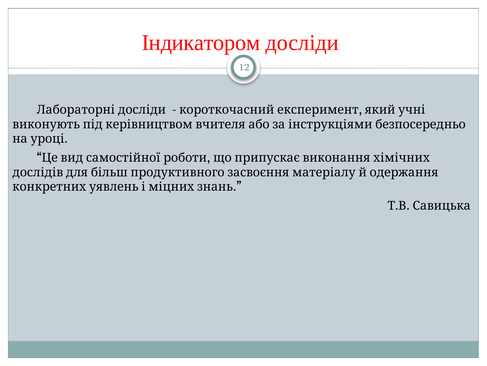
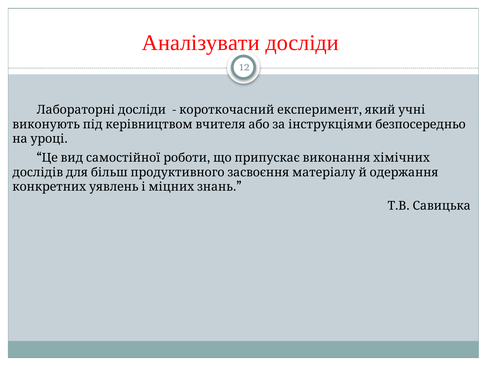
Індикатором: Індикатором -> Аналізувати
